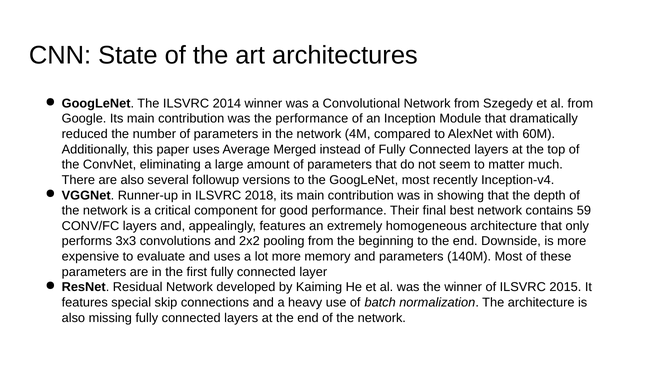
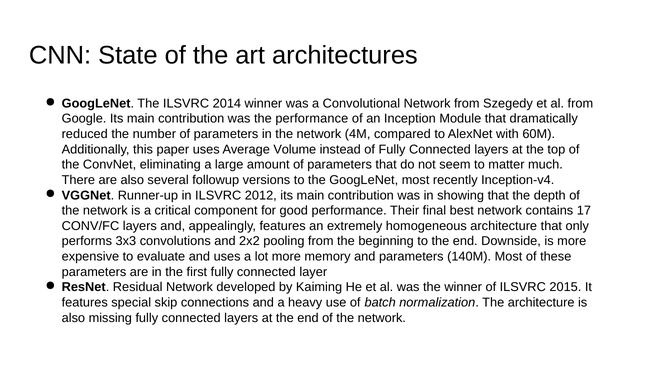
Merged: Merged -> Volume
2018: 2018 -> 2012
59: 59 -> 17
